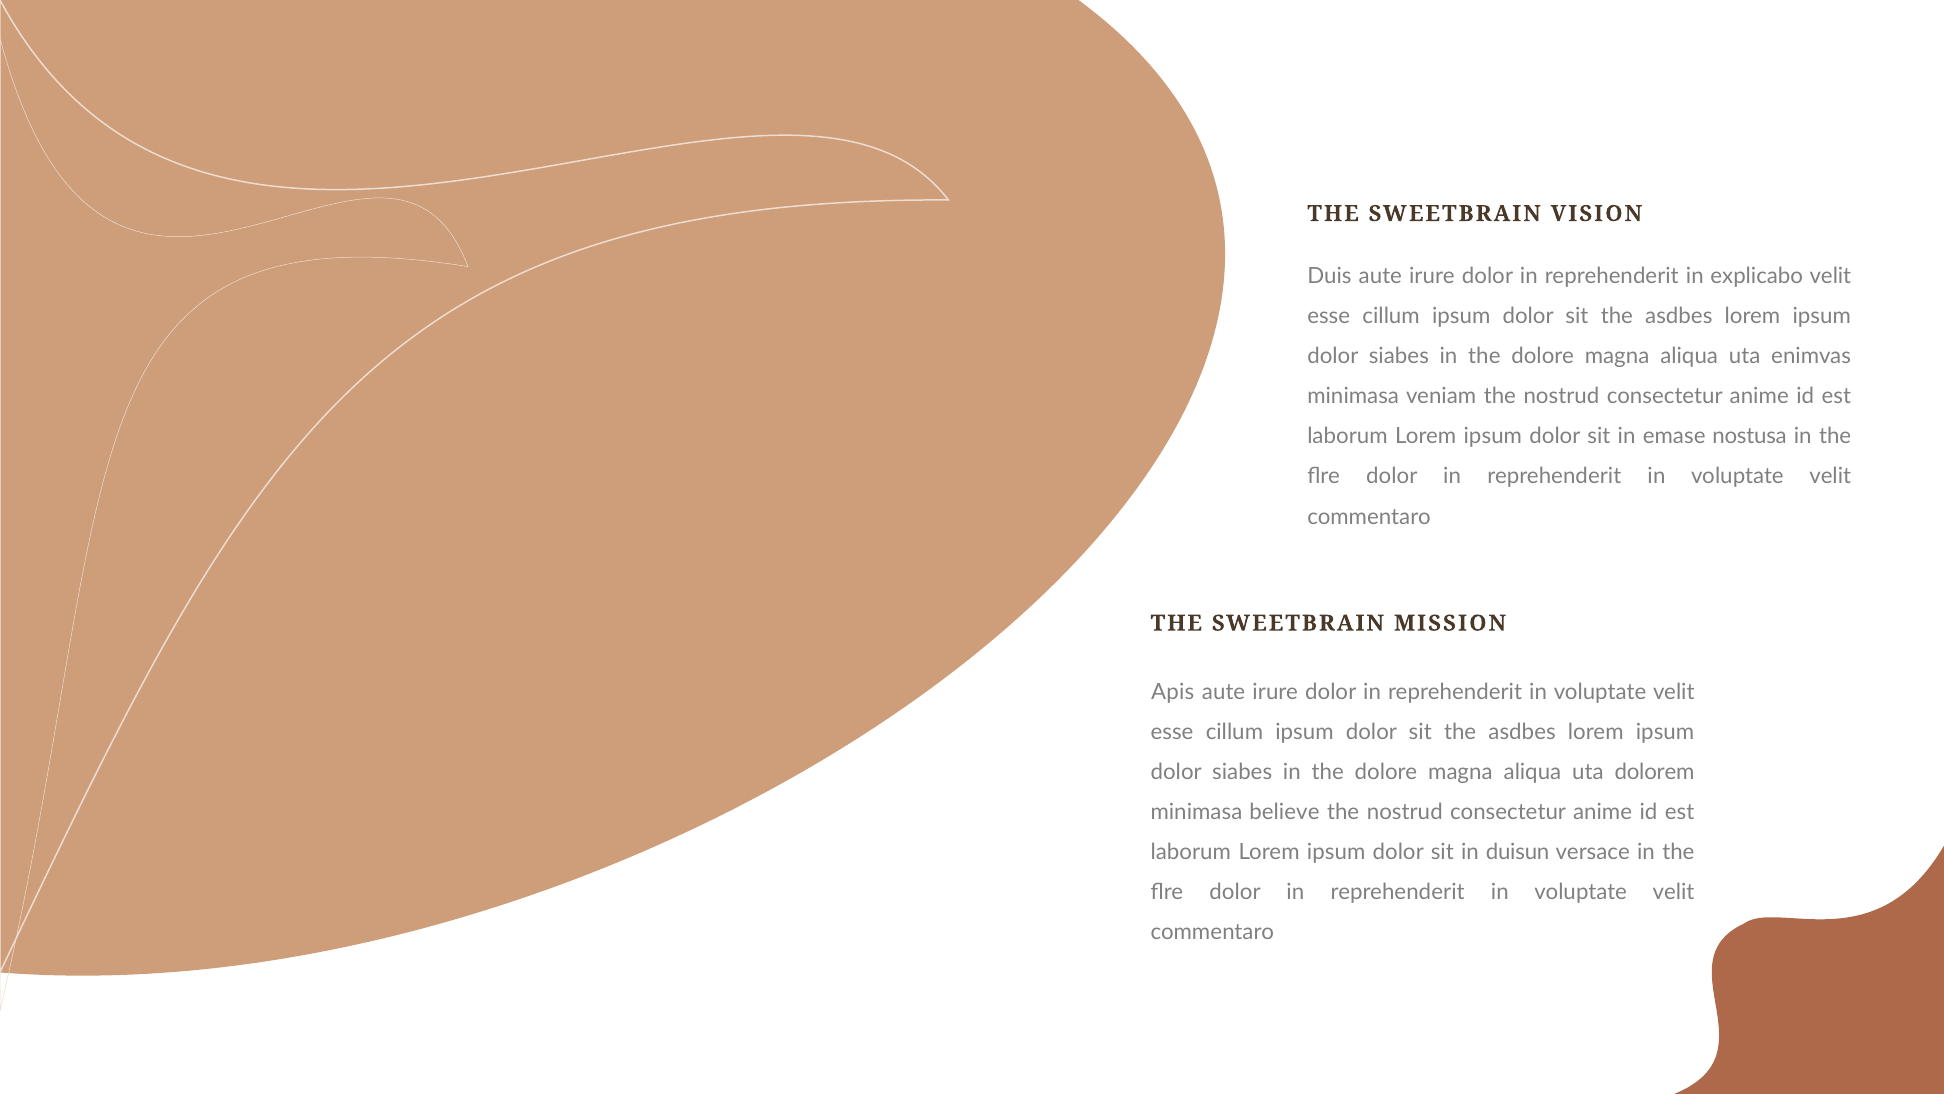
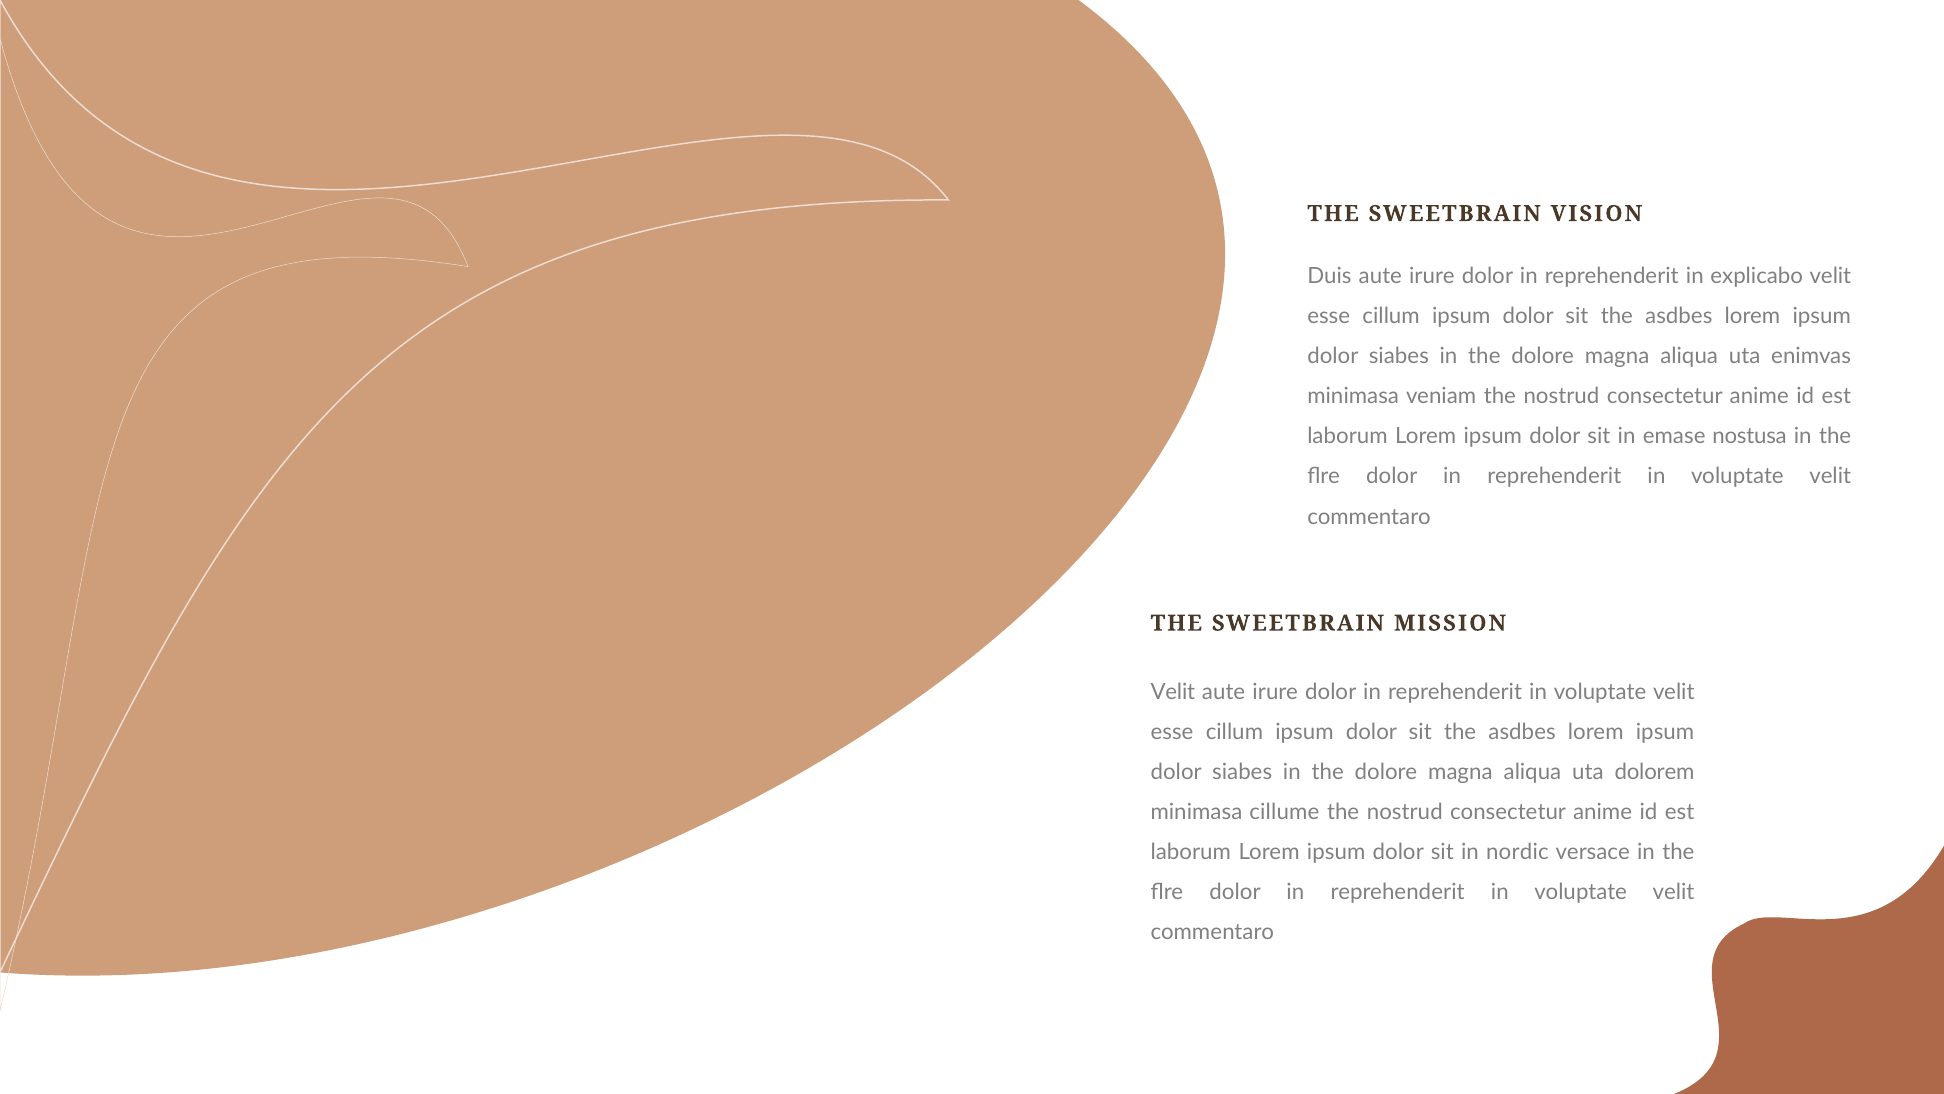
Apis at (1173, 691): Apis -> Velit
believe: believe -> cillume
duisun: duisun -> nordic
